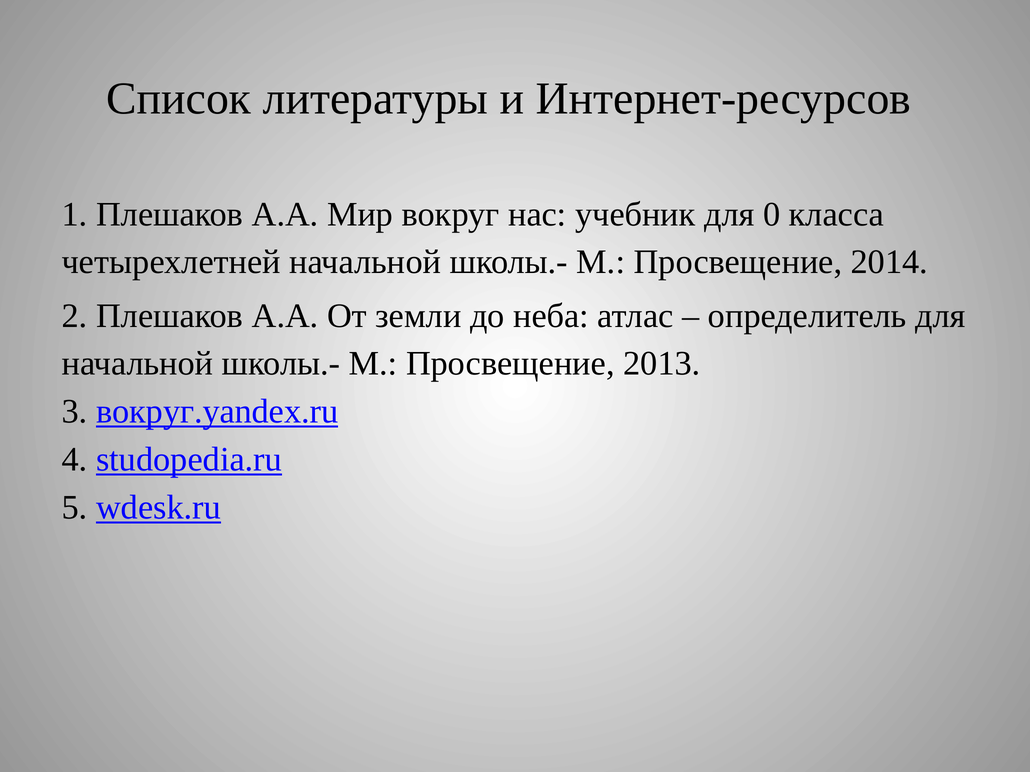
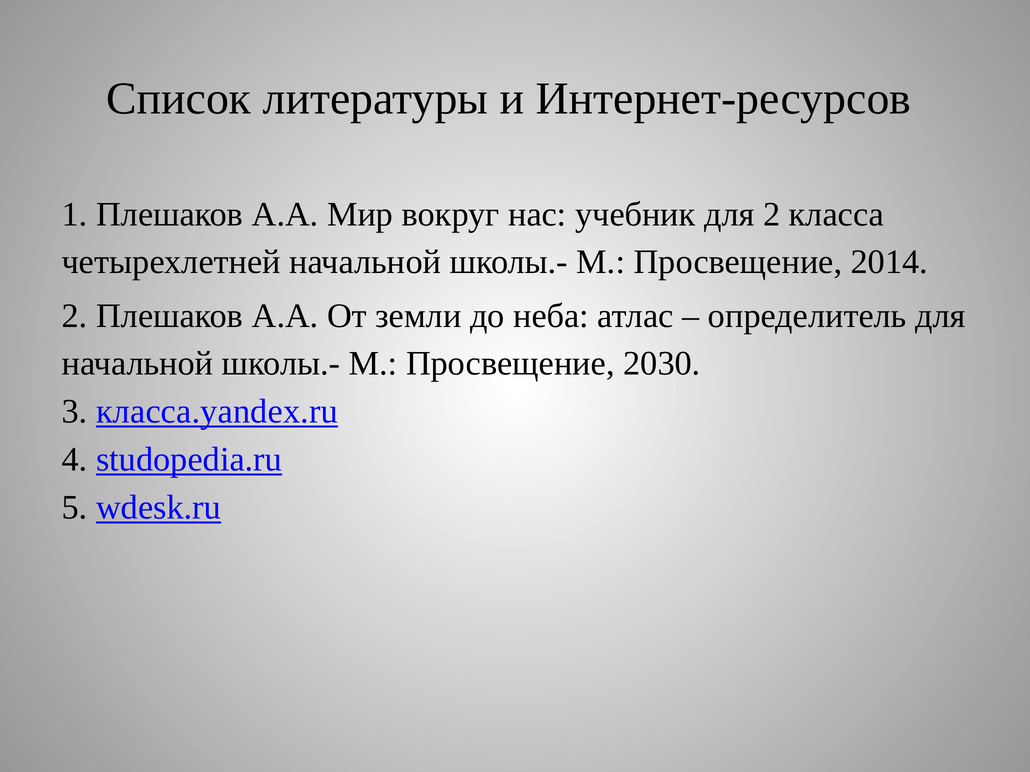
для 0: 0 -> 2
2013: 2013 -> 2030
вокруг.yandex.ru: вокруг.yandex.ru -> класса.yandex.ru
